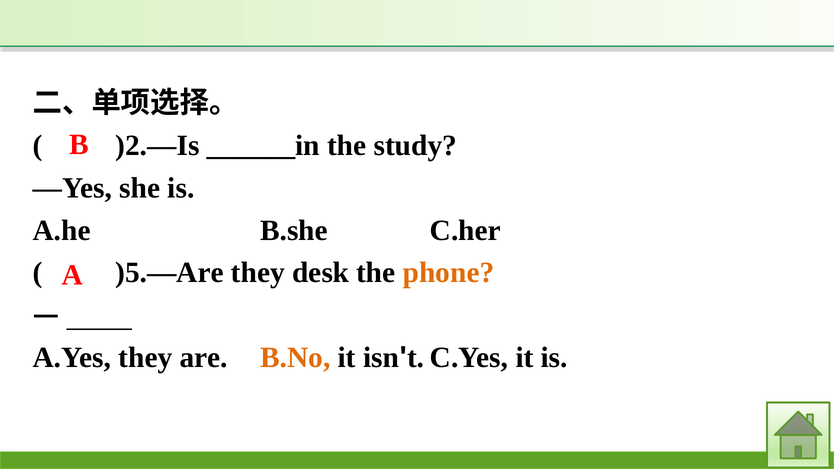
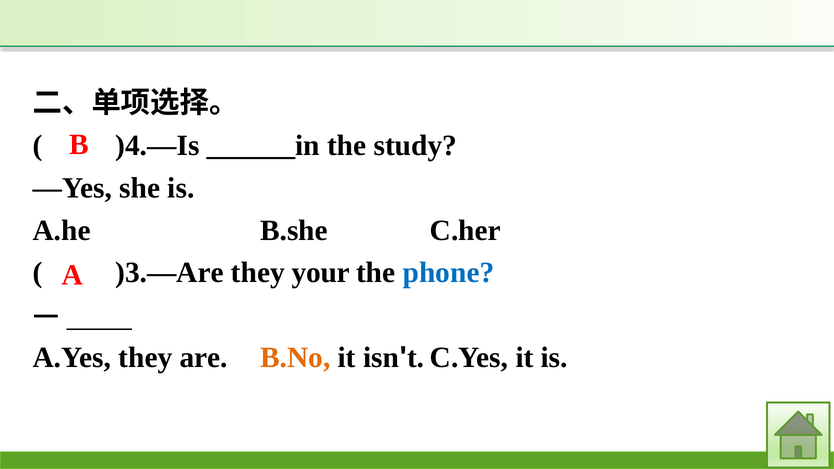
)2.—Is: )2.—Is -> )4.—Is
)5.—Are: )5.—Are -> )3.—Are
desk: desk -> your
phone colour: orange -> blue
